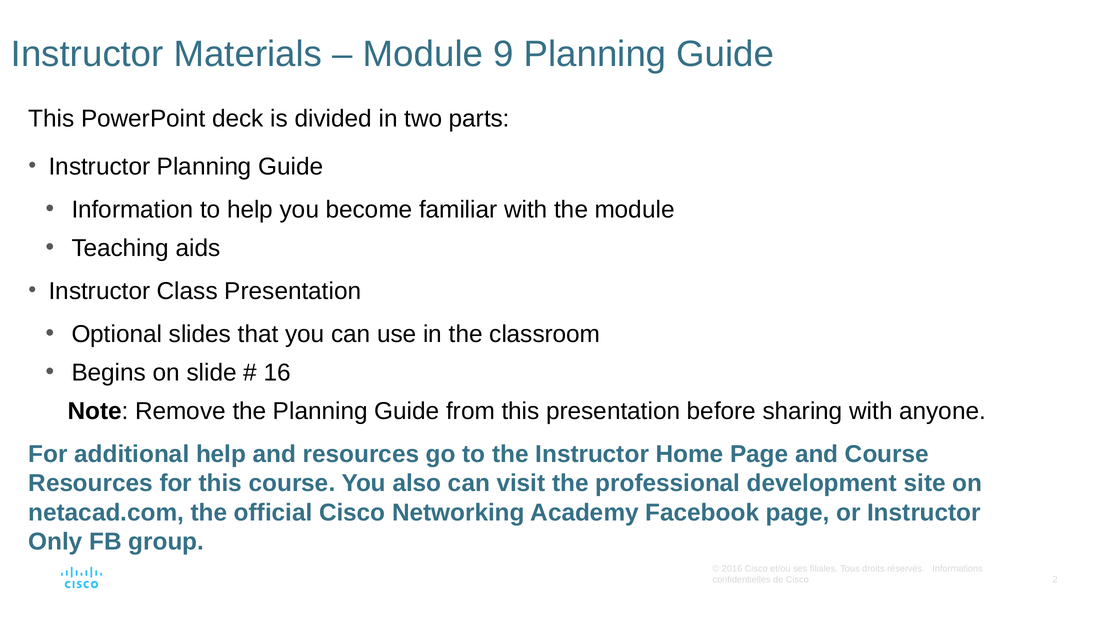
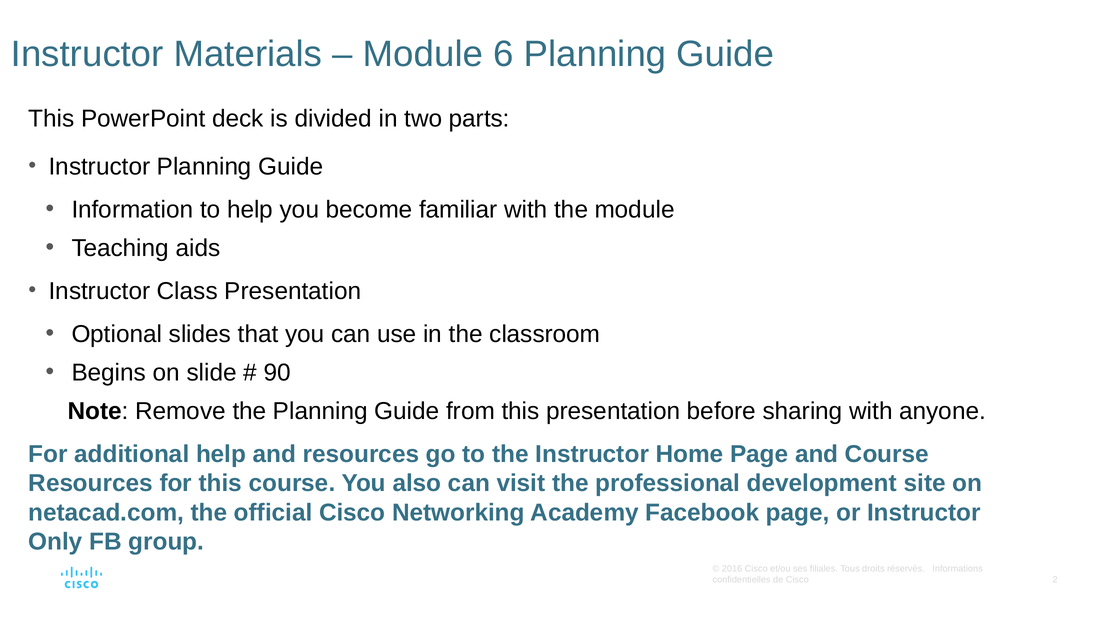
9: 9 -> 6
16: 16 -> 90
